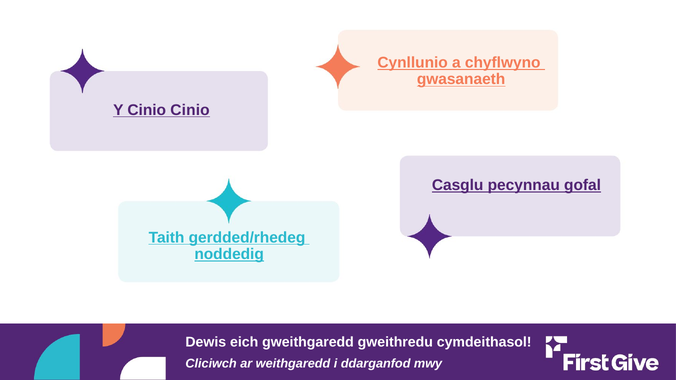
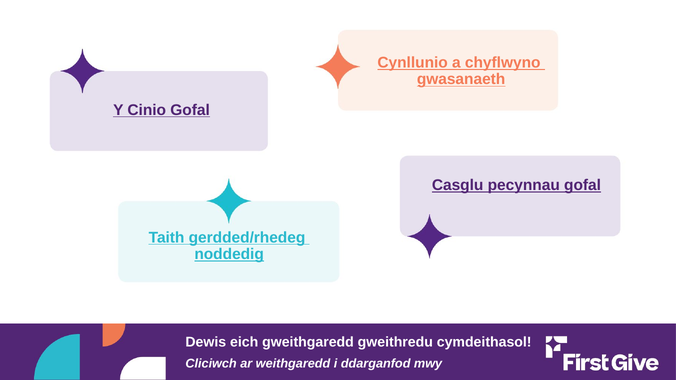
Cinio Cinio: Cinio -> Gofal
